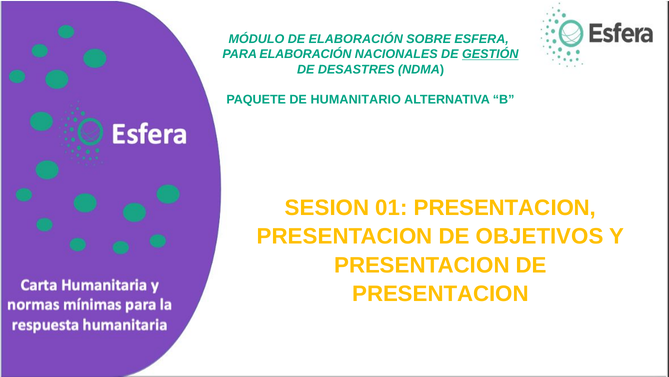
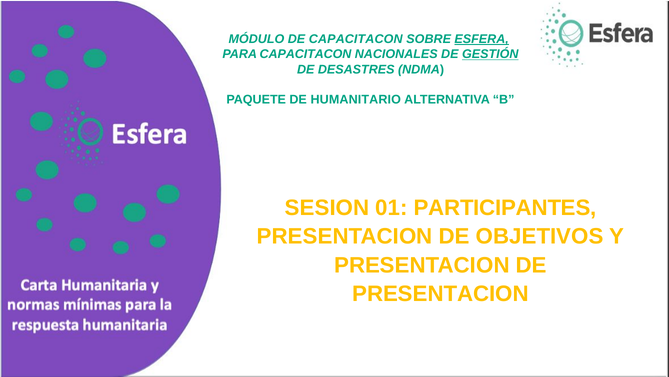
DE ELABORACIÓN: ELABORACIÓN -> CAPACITACON
ESFERA underline: none -> present
PARA ELABORACIÓN: ELABORACIÓN -> CAPACITACON
01 PRESENTACION: PRESENTACION -> PARTICIPANTES
